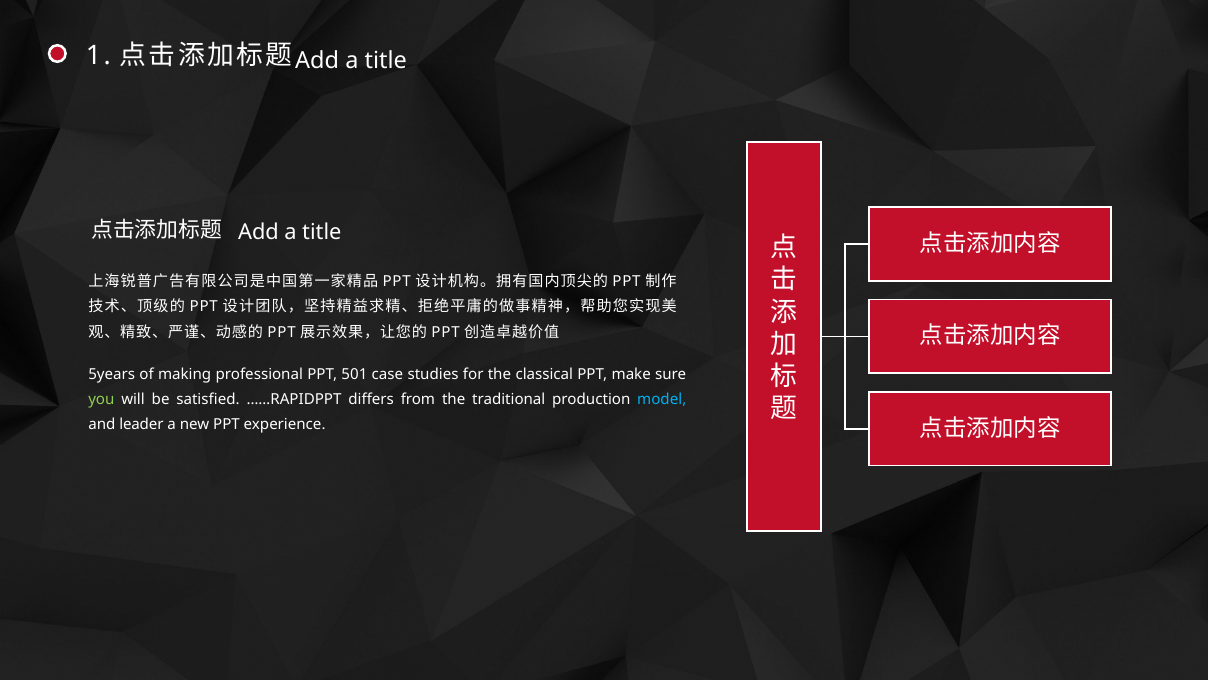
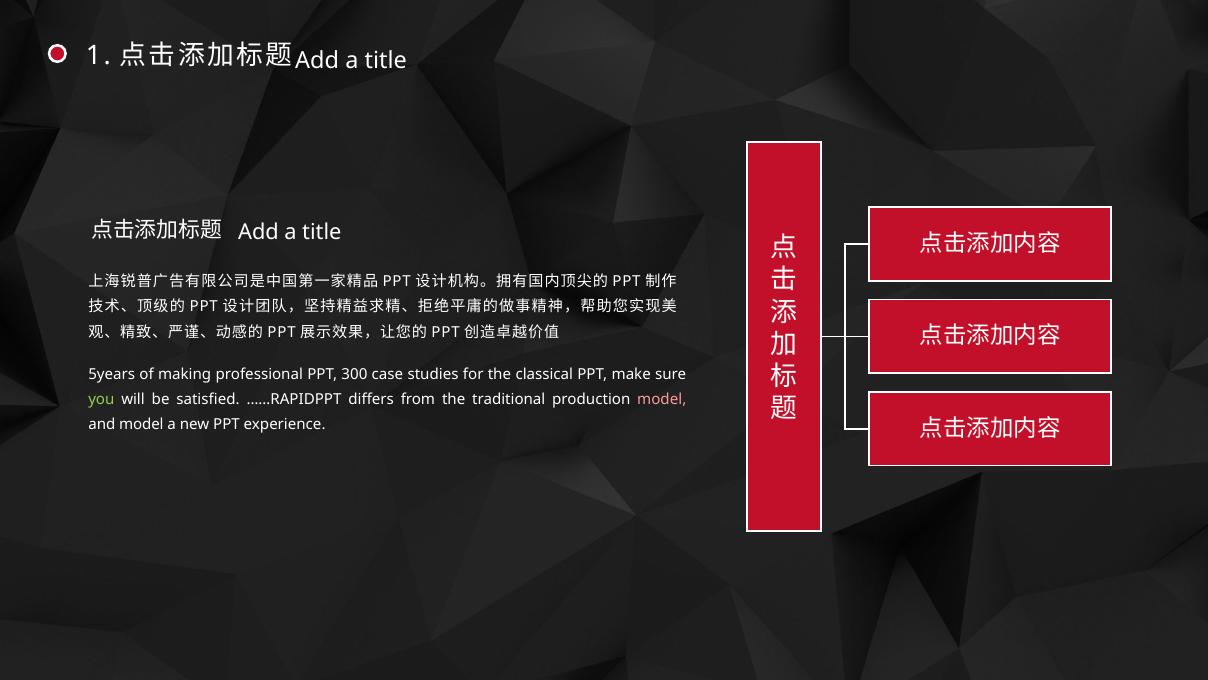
501: 501 -> 300
model at (662, 399) colour: light blue -> pink
and leader: leader -> model
